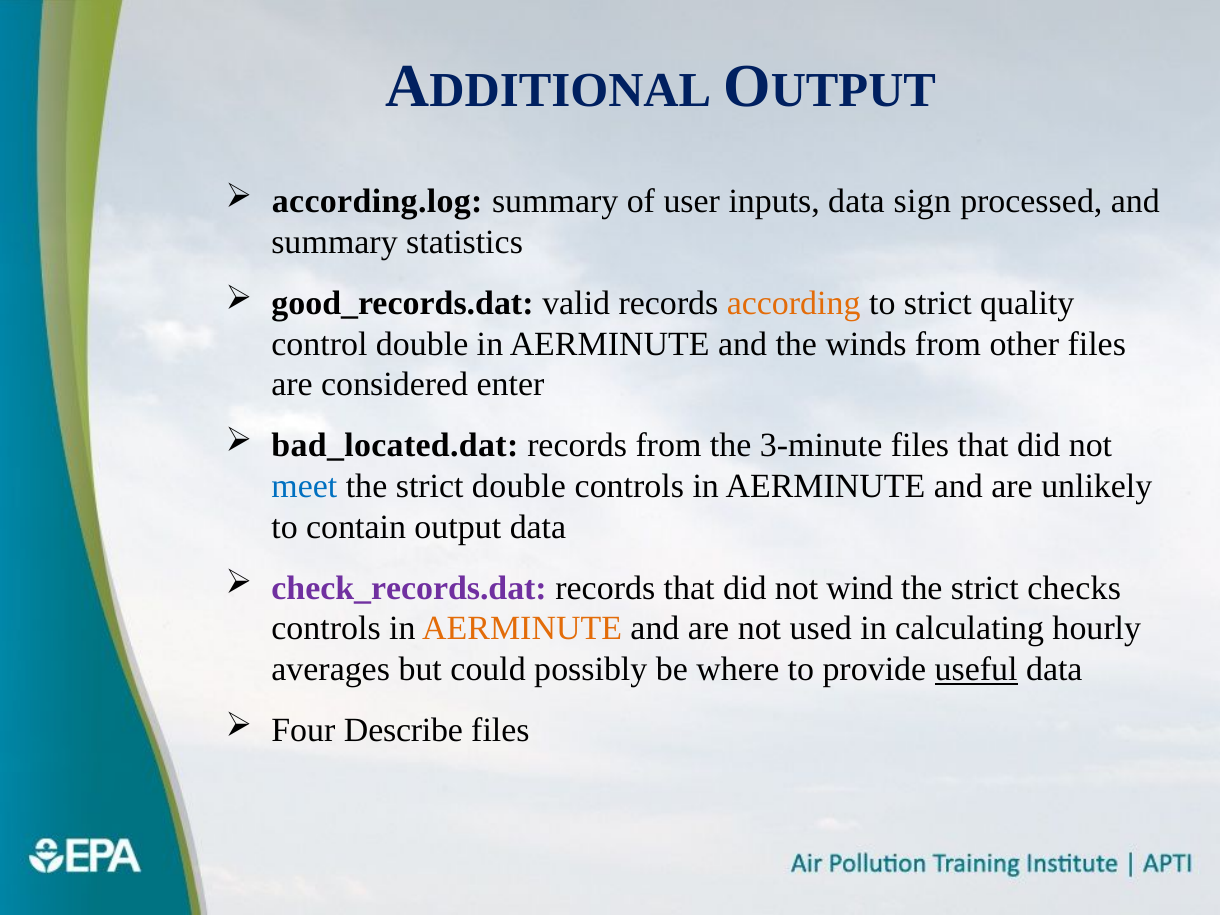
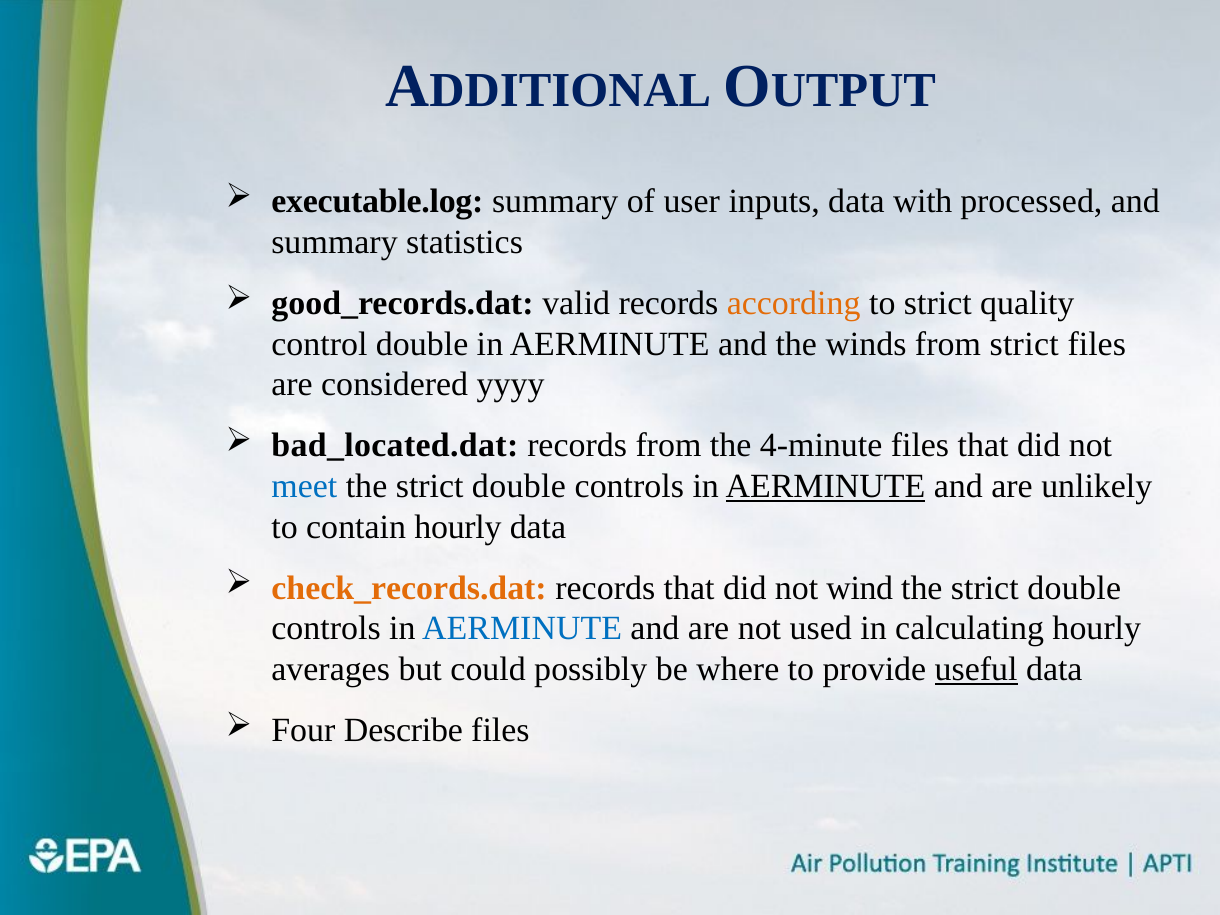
according.log: according.log -> executable.log
sign: sign -> with
from other: other -> strict
enter: enter -> yyyy
3-minute: 3-minute -> 4-minute
AERMINUTE at (825, 486) underline: none -> present
contain output: output -> hourly
check_records.dat colour: purple -> orange
checks at (1074, 588): checks -> double
AERMINUTE at (522, 629) colour: orange -> blue
